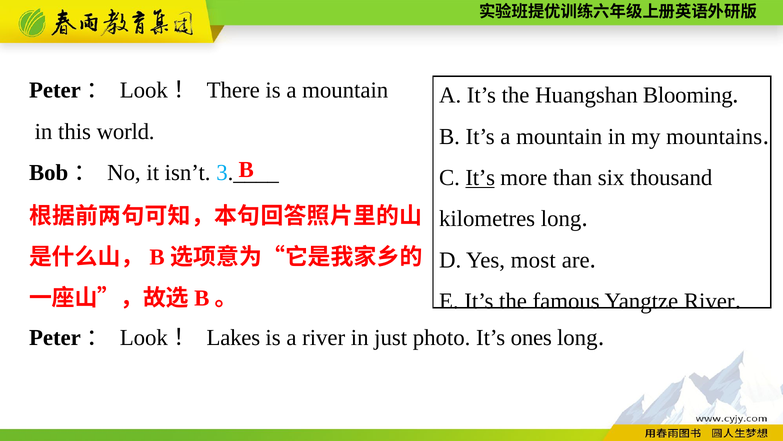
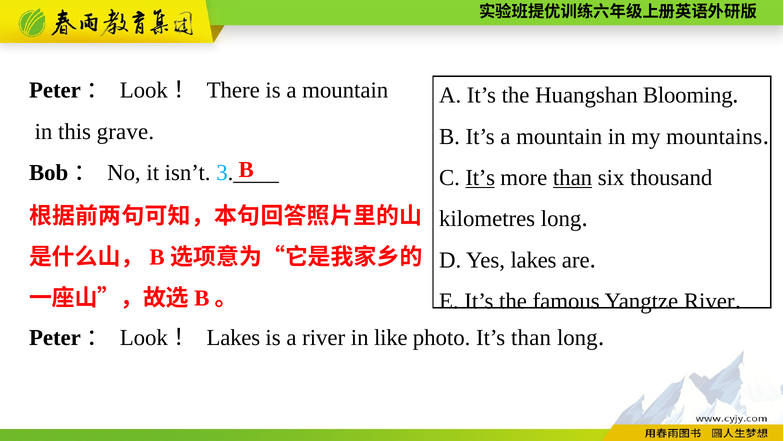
world: world -> grave
than at (573, 177) underline: none -> present
Yes most: most -> lakes
just: just -> like
It’s ones: ones -> than
